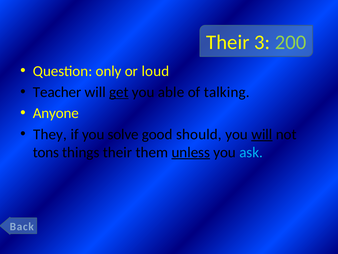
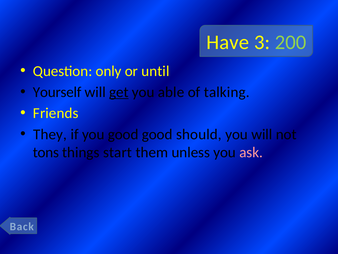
Their at (228, 42): Their -> Have
loud: loud -> until
Teacher: Teacher -> Yourself
Anyone: Anyone -> Friends
you solve: solve -> good
will at (262, 134) underline: present -> none
things their: their -> start
unless underline: present -> none
ask colour: light blue -> pink
